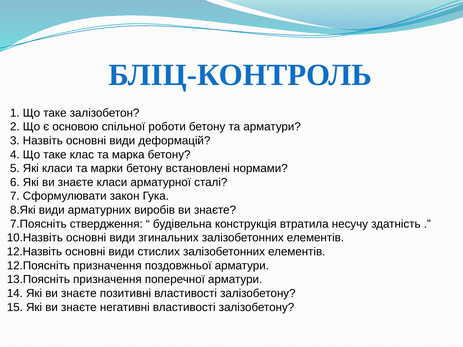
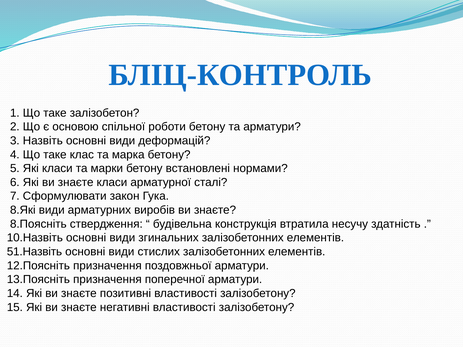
7.Поясніть: 7.Поясніть -> 8.Поясніть
12.Назвіть: 12.Назвіть -> 51.Назвіть
